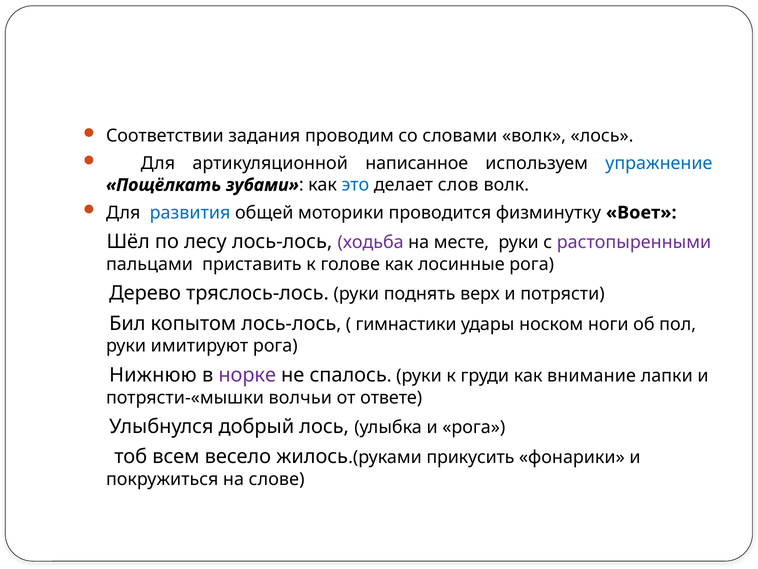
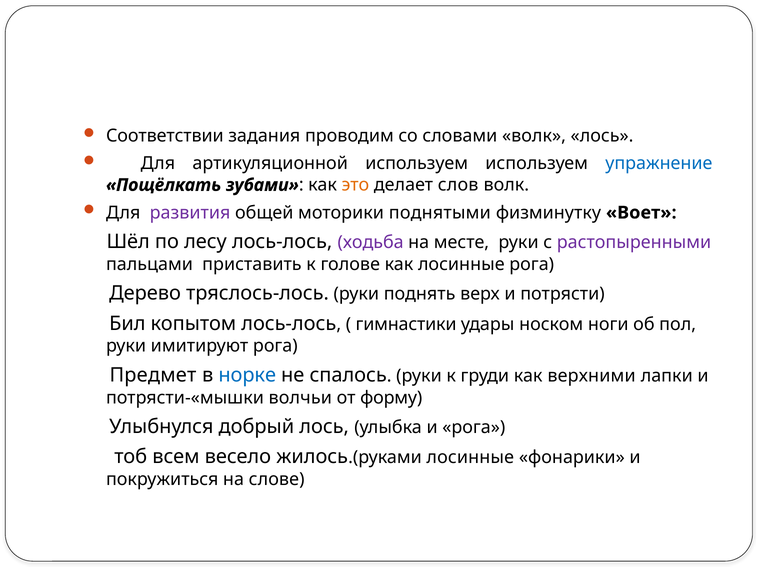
артикуляционной написанное: написанное -> используем
это colour: blue -> orange
развития colour: blue -> purple
проводится: проводится -> поднятыми
Нижнюю: Нижнюю -> Предмет
норке colour: purple -> blue
внимание: внимание -> верхними
ответе: ответе -> форму
жилось.(руками прикусить: прикусить -> лосинные
